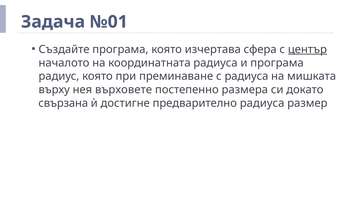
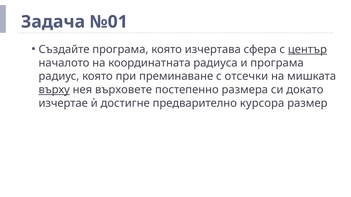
с радиуса: радиуса -> отсечки
върху underline: none -> present
свързана: свързана -> изчертае
предварително радиуса: радиуса -> курсора
